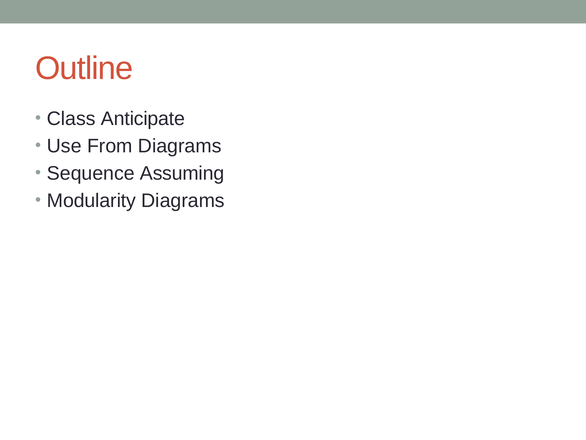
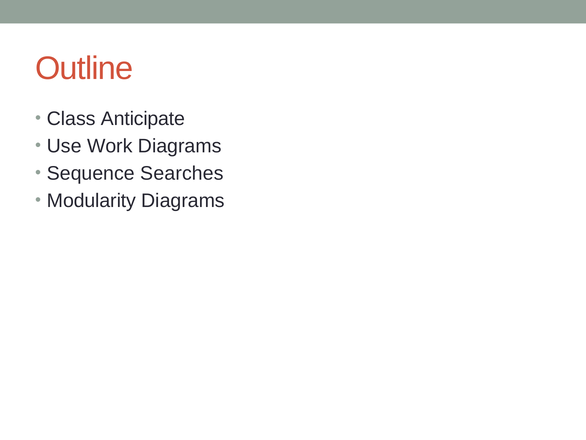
From: From -> Work
Assuming: Assuming -> Searches
